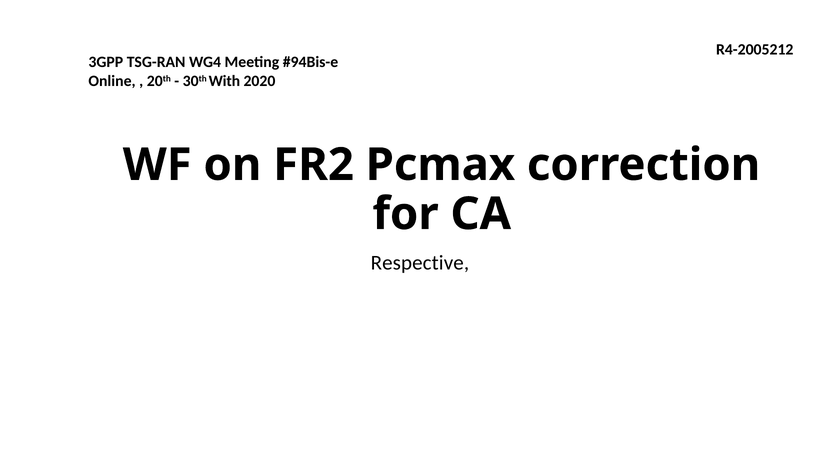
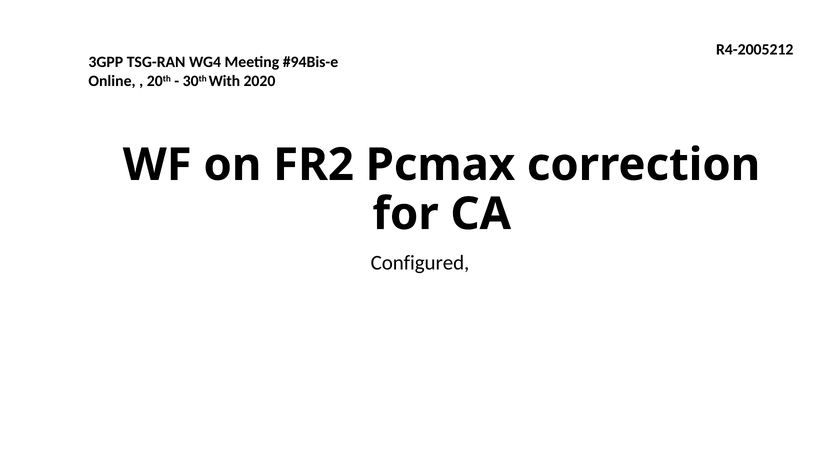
Respective: Respective -> Configured
